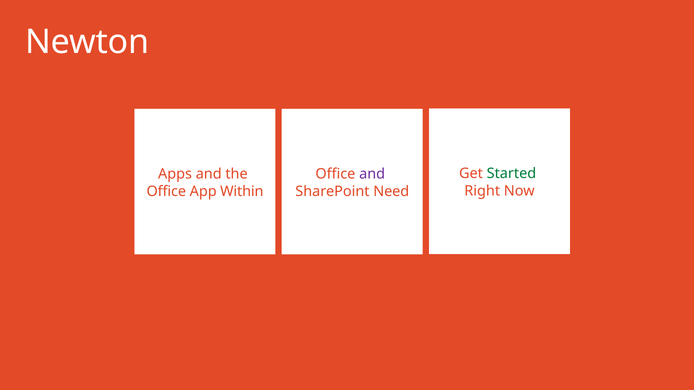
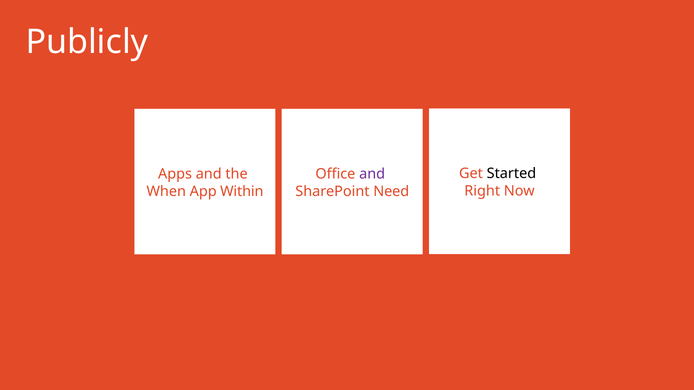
Newton: Newton -> Publicly
Started colour: green -> black
Office at (166, 191): Office -> When
